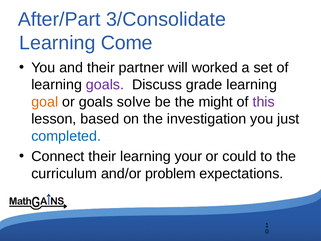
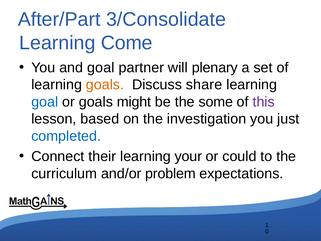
and their: their -> goal
worked: worked -> plenary
goals at (105, 85) colour: purple -> orange
grade: grade -> share
goal at (45, 102) colour: orange -> blue
solve: solve -> might
might: might -> some
